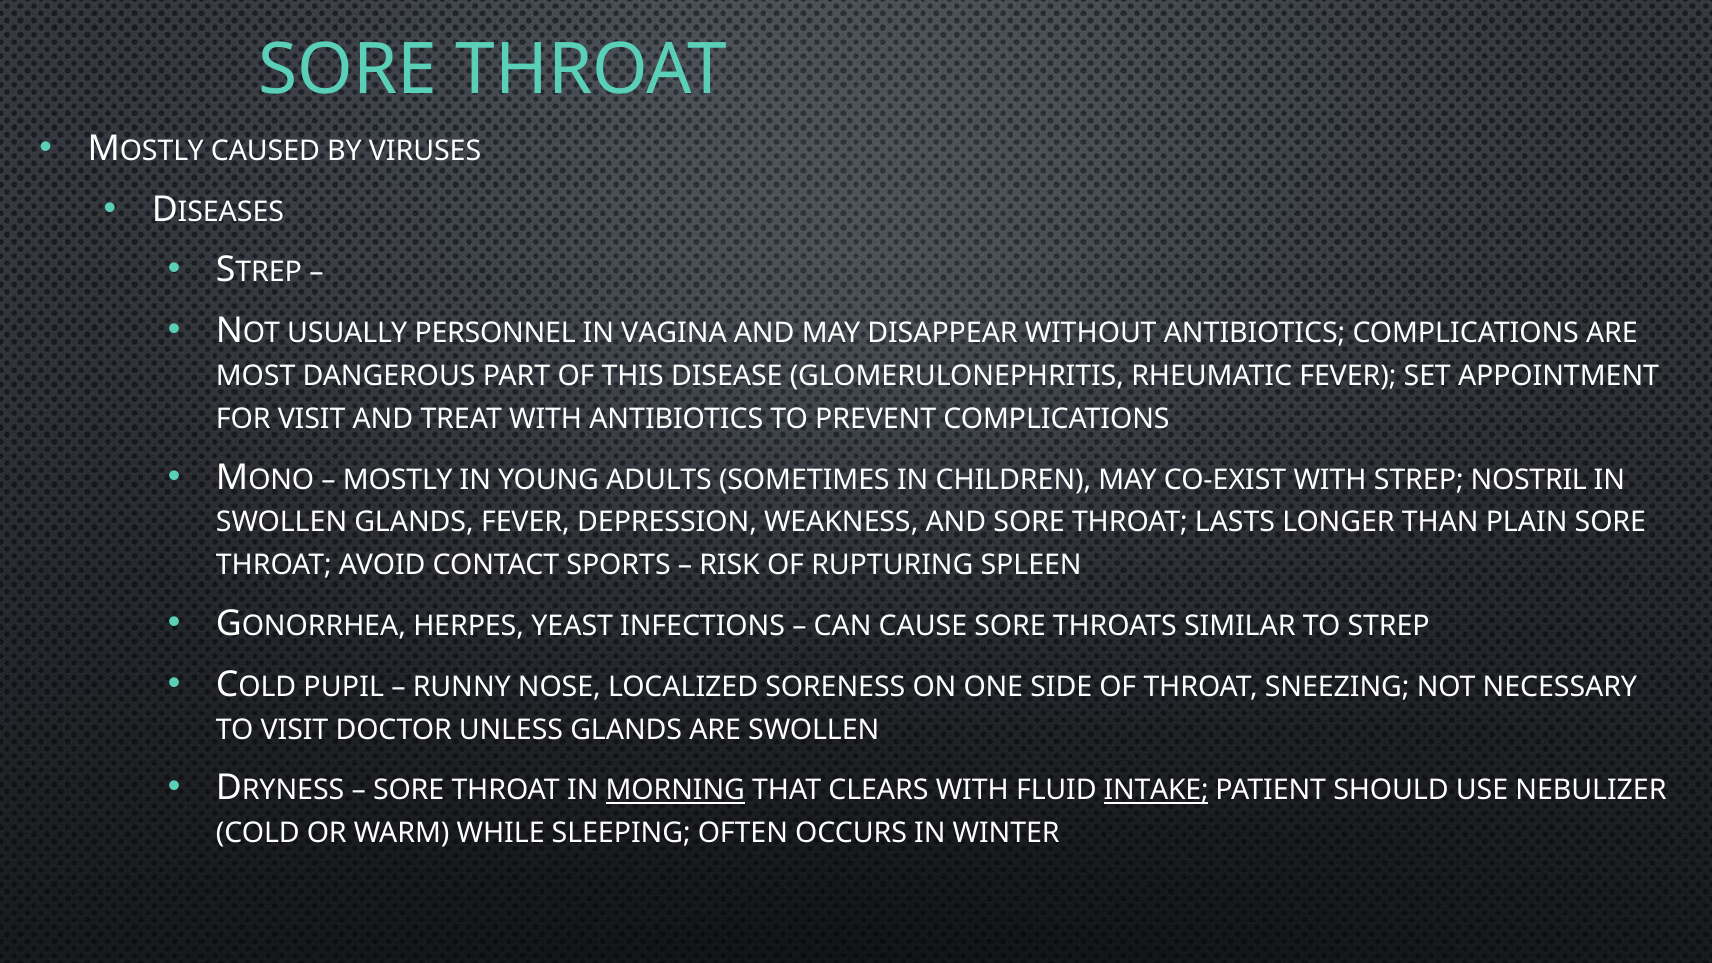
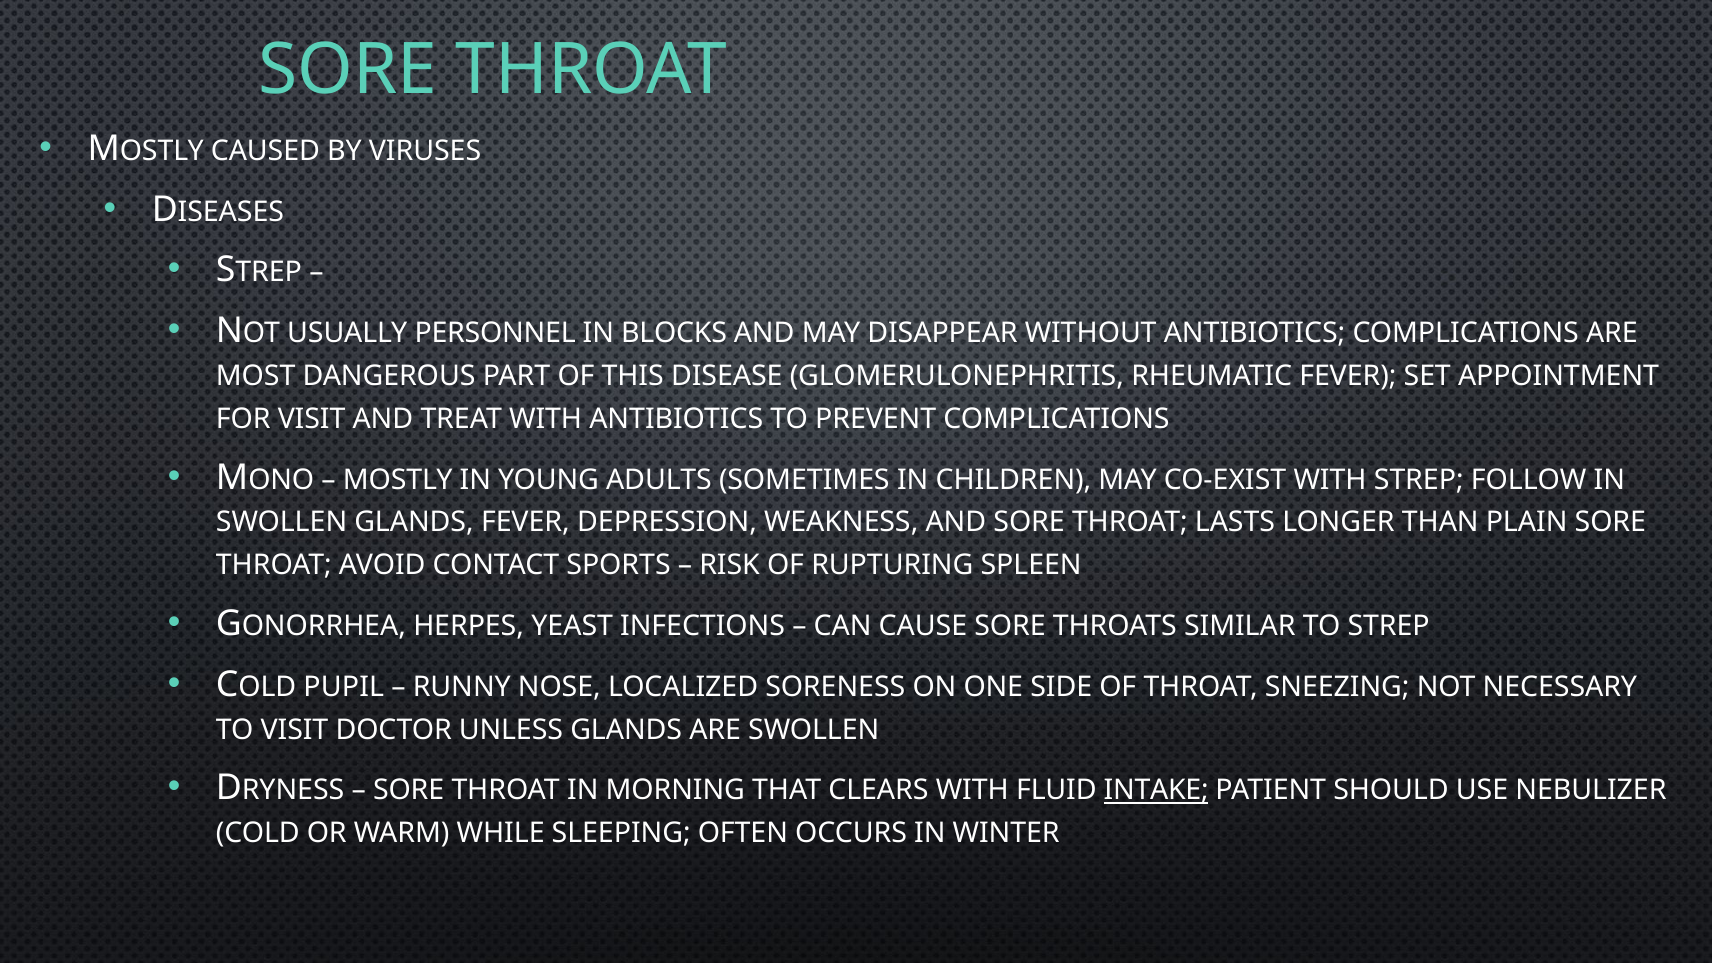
VAGINA: VAGINA -> BLOCKS
NOSTRIL: NOSTRIL -> FOLLOW
MORNING underline: present -> none
